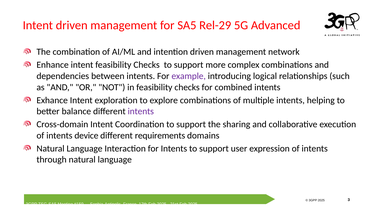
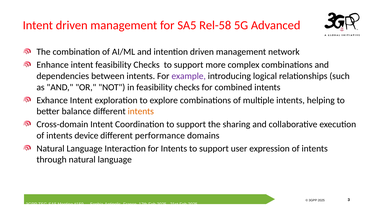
Rel-29: Rel-29 -> Rel-58
intents at (141, 112) colour: purple -> orange
requirements: requirements -> performance
